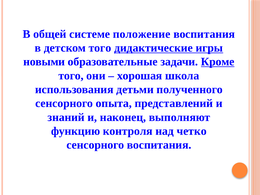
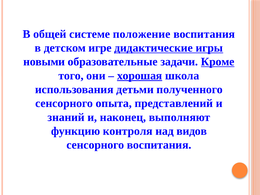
детском того: того -> игре
хорошая underline: none -> present
четко: четко -> видов
